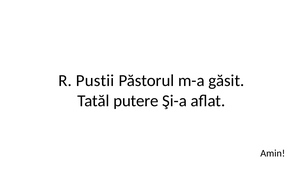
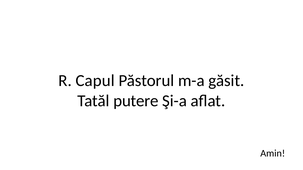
Pustii: Pustii -> Capul
